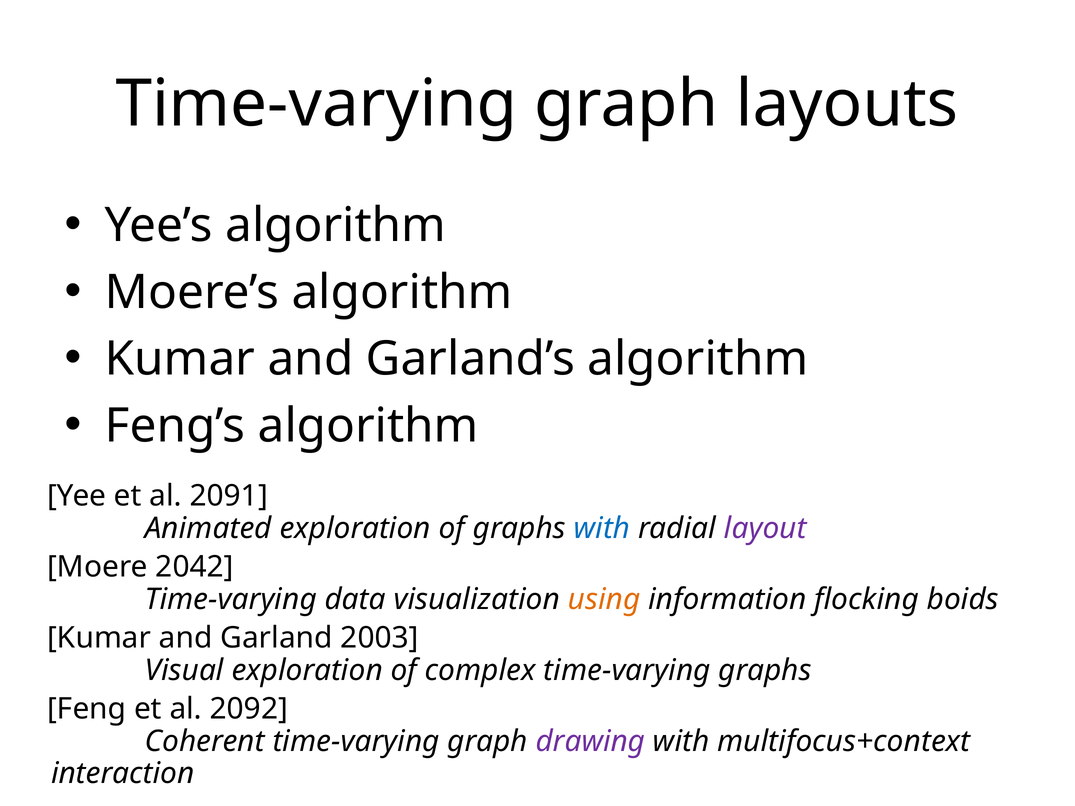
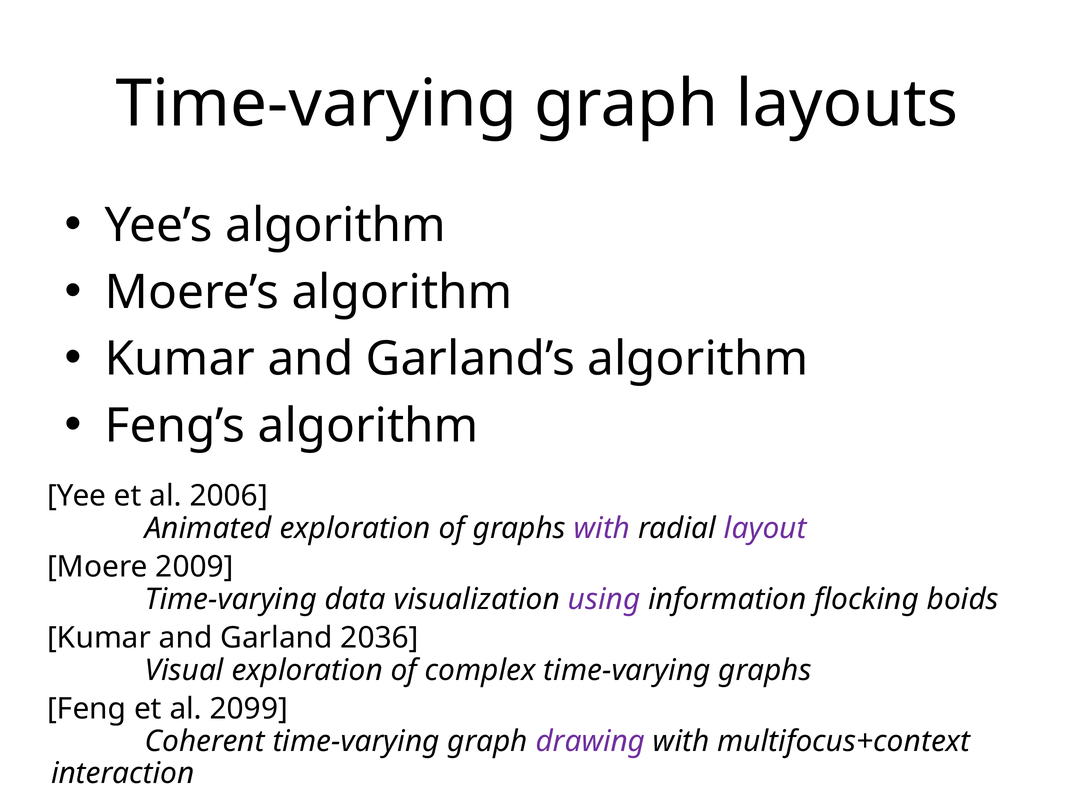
2091: 2091 -> 2006
with at (602, 528) colour: blue -> purple
2042: 2042 -> 2009
using colour: orange -> purple
2003: 2003 -> 2036
2092: 2092 -> 2099
